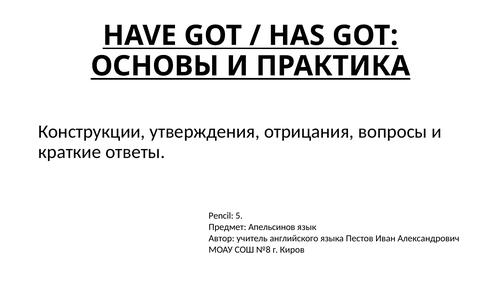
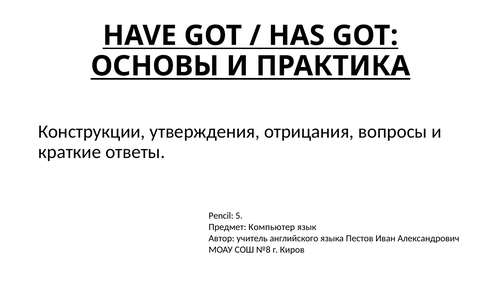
Апельсинов: Апельсинов -> Компьютер
